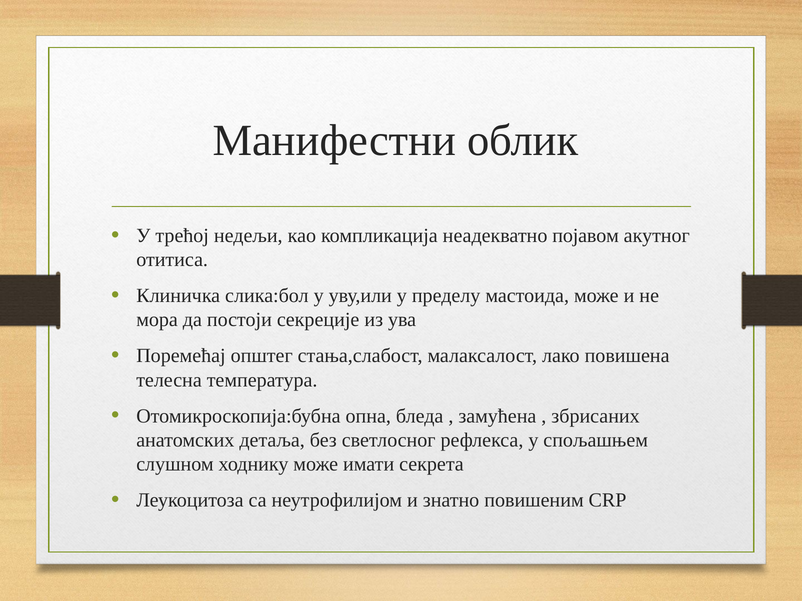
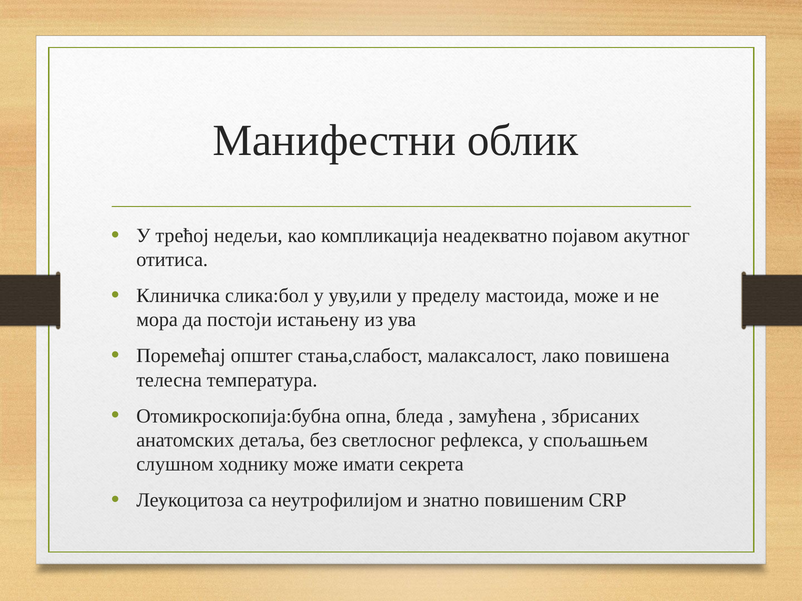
секреције: секреције -> истањену
